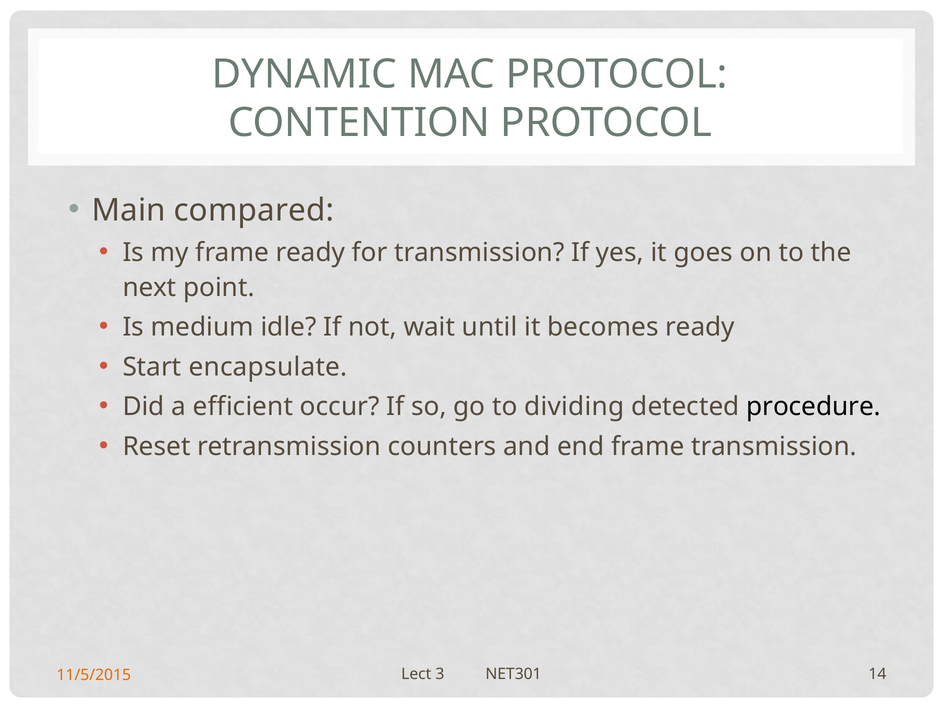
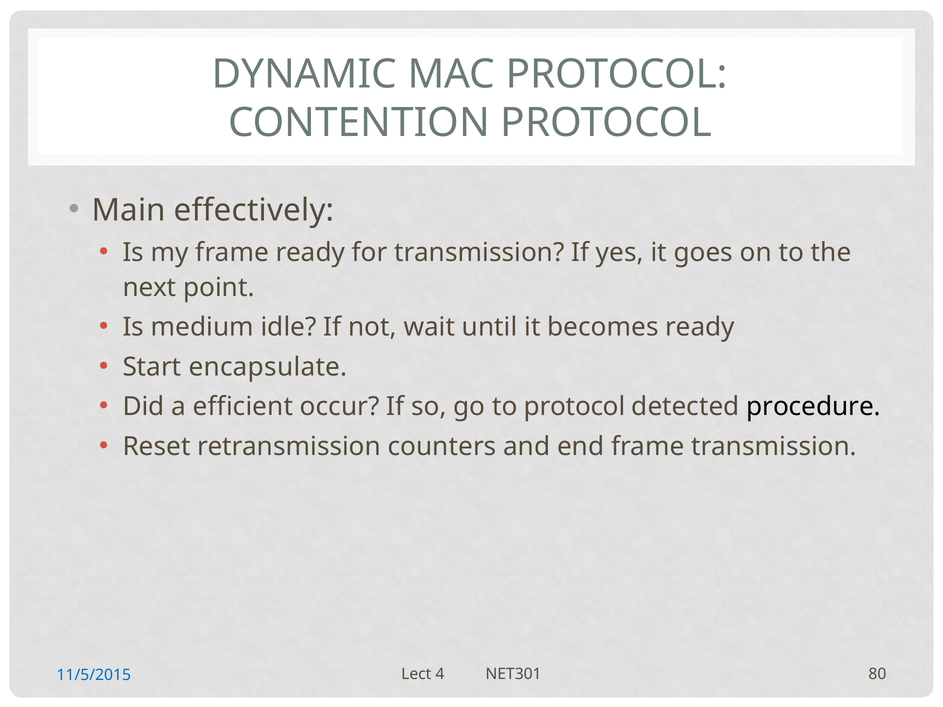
compared: compared -> effectively
to dividing: dividing -> protocol
3: 3 -> 4
14: 14 -> 80
11/5/2015 colour: orange -> blue
